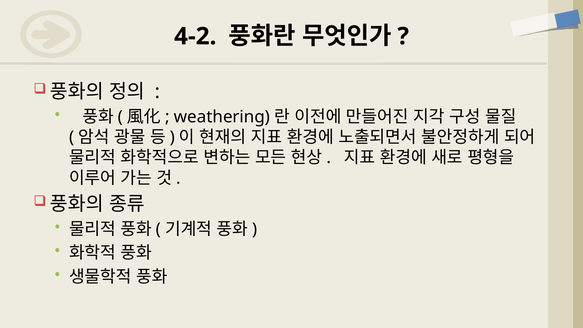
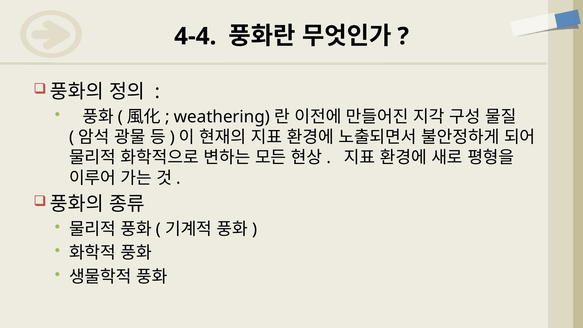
4-2: 4-2 -> 4-4
